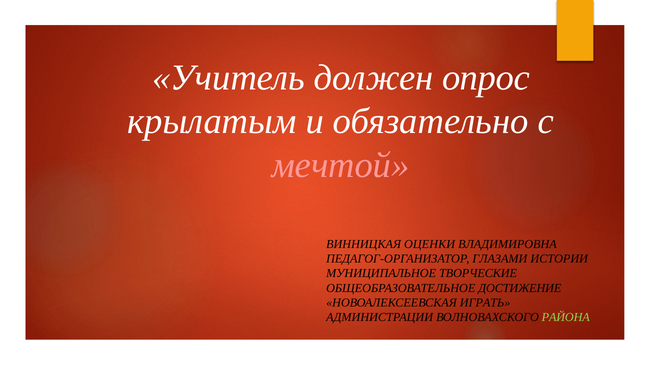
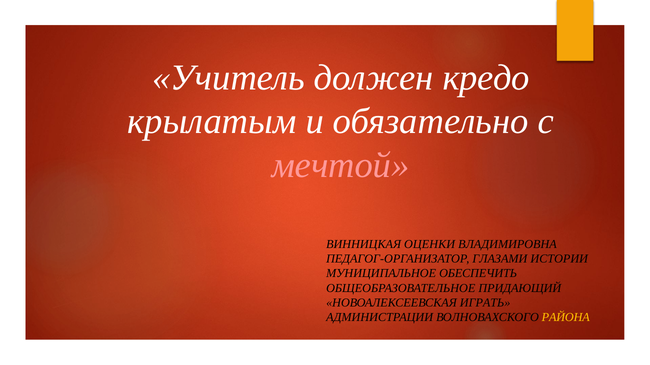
опрос: опрос -> кредо
ТВОРЧЕСКИЕ: ТВОРЧЕСКИЕ -> ОБЕСПЕЧИТЬ
ДОСТИЖЕНИЕ: ДОСТИЖЕНИЕ -> ПРИДАЮЩИЙ
РАЙОНА colour: light green -> yellow
